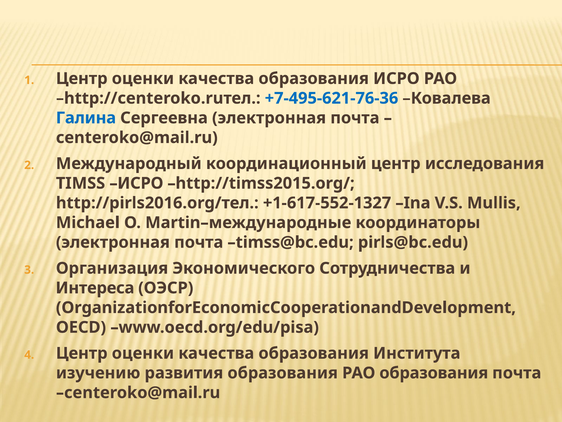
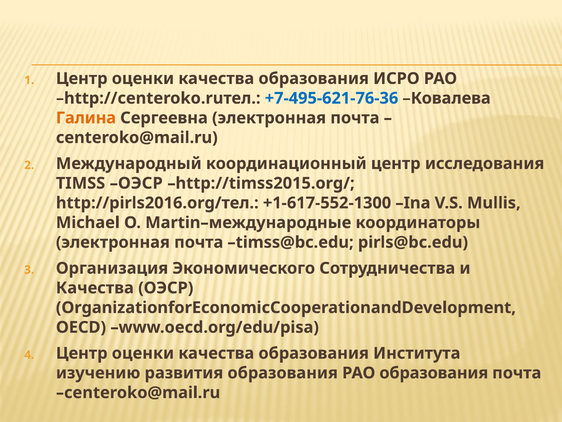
Галина colour: blue -> orange
TIMSS ИСРО: ИСРО -> ОЭСР
+1-617-552-1327: +1-617-552-1327 -> +1-617-552-1300
Интереса at (95, 288): Интереса -> Качества
